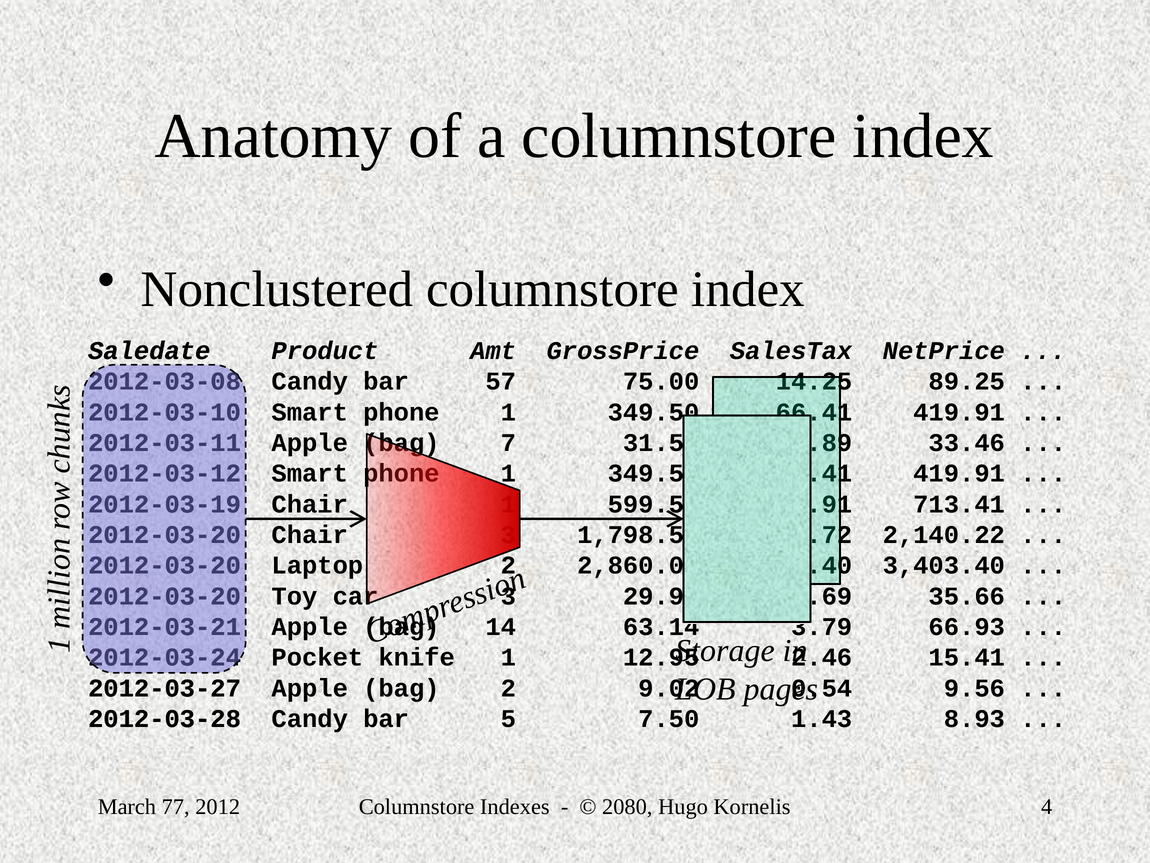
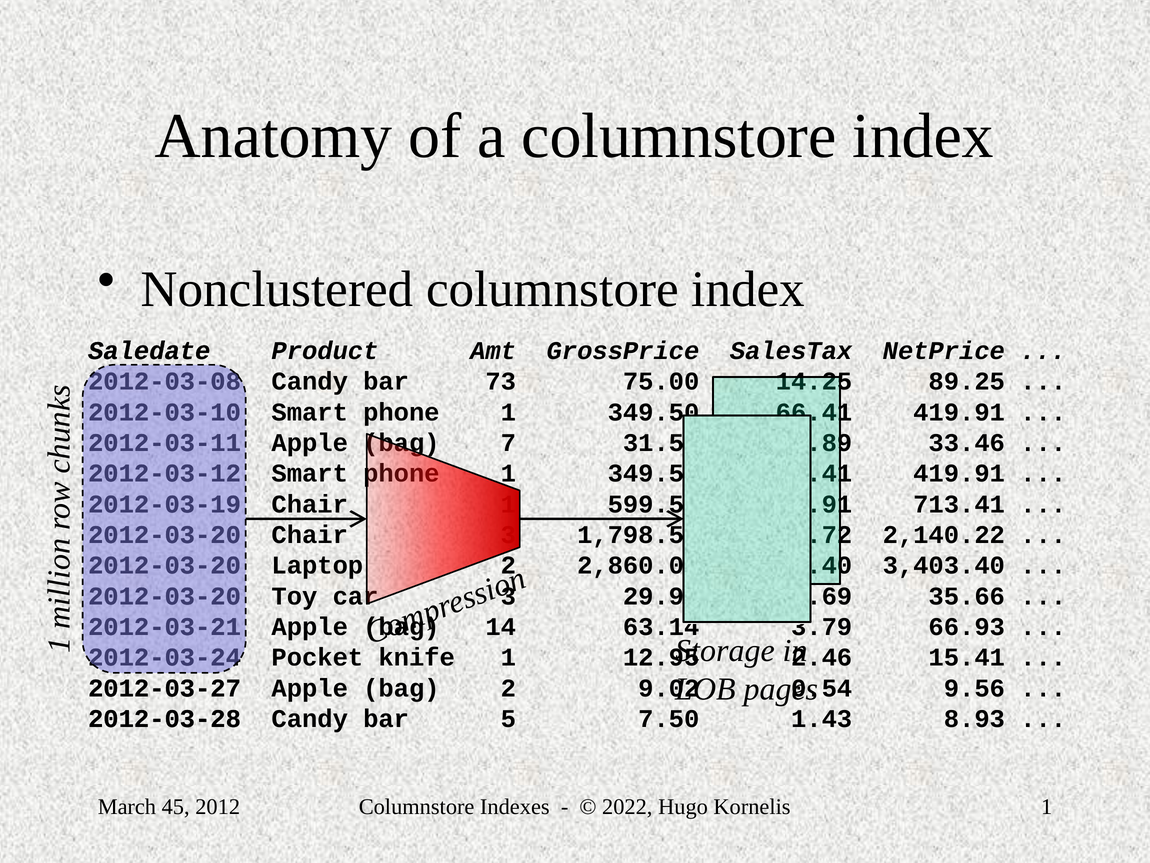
57: 57 -> 73
77: 77 -> 45
2080: 2080 -> 2022
Kornelis 4: 4 -> 1
